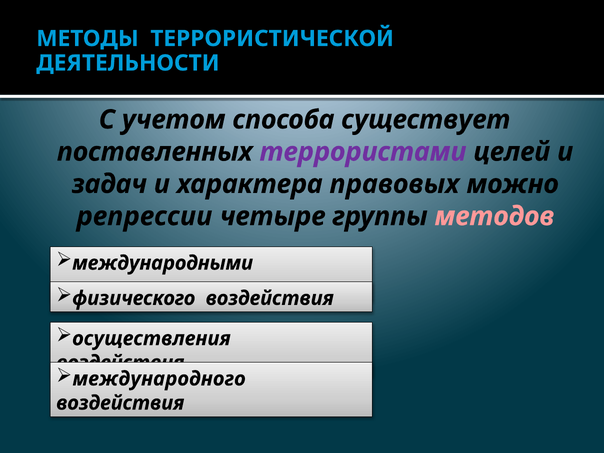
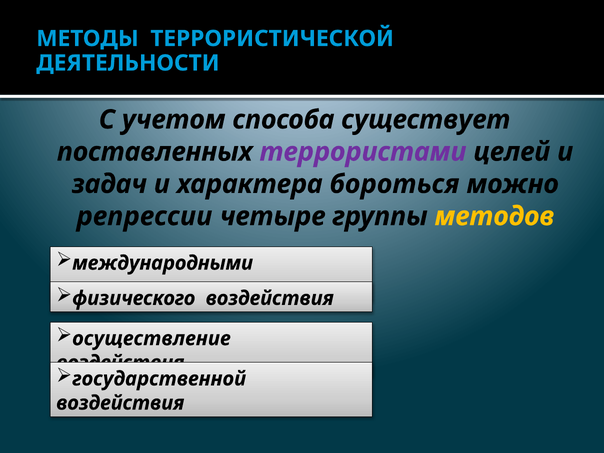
правовых: правовых -> бороться
методов colour: pink -> yellow
осуществления: осуществления -> осуществление
международного: международного -> государственной
